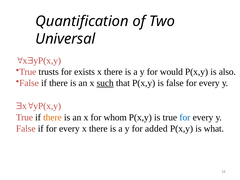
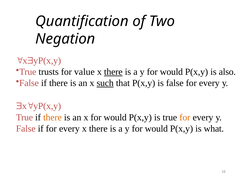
Universal: Universal -> Negation
exists: exists -> value
there at (113, 72) underline: none -> present
x for whom: whom -> would
for at (185, 117) colour: blue -> orange
added at (156, 129): added -> would
